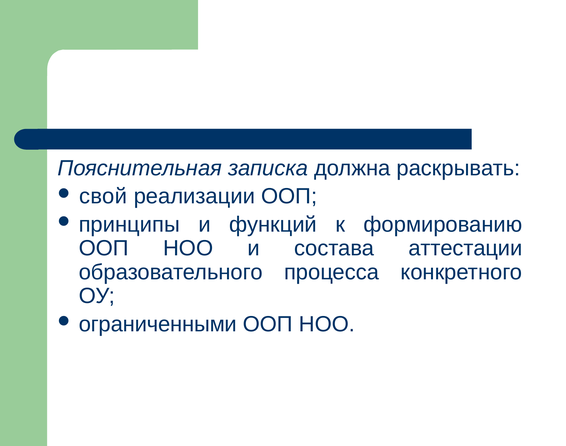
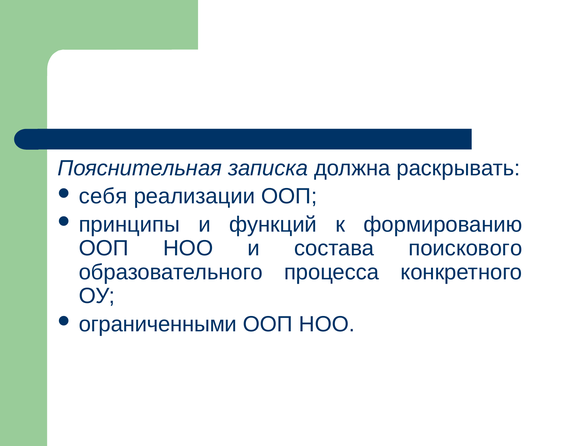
свой: свой -> себя
аттестации: аттестации -> поискового
